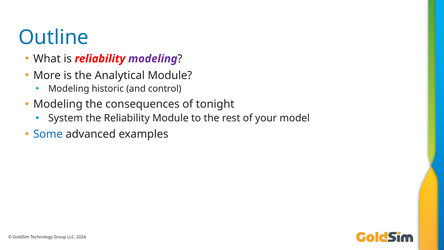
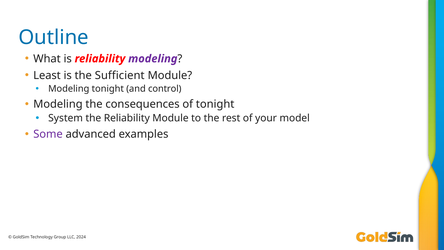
More: More -> Least
Analytical: Analytical -> Sufficient
Modeling historic: historic -> tonight
Some colour: blue -> purple
